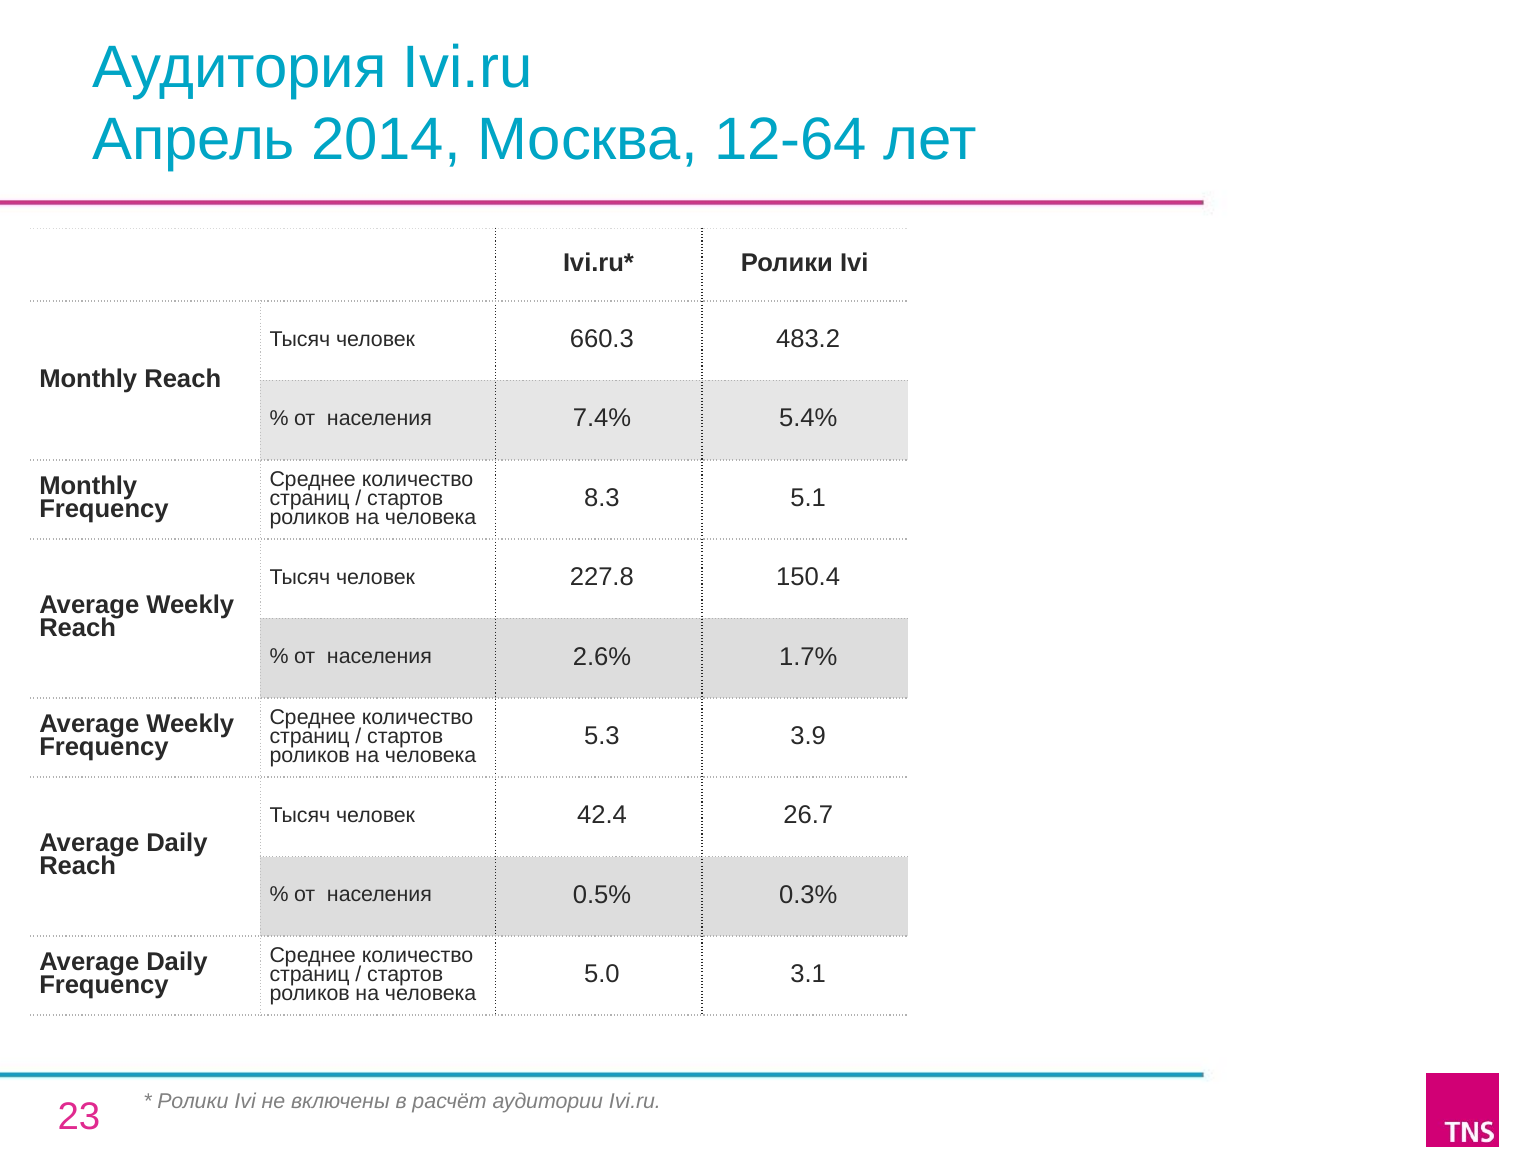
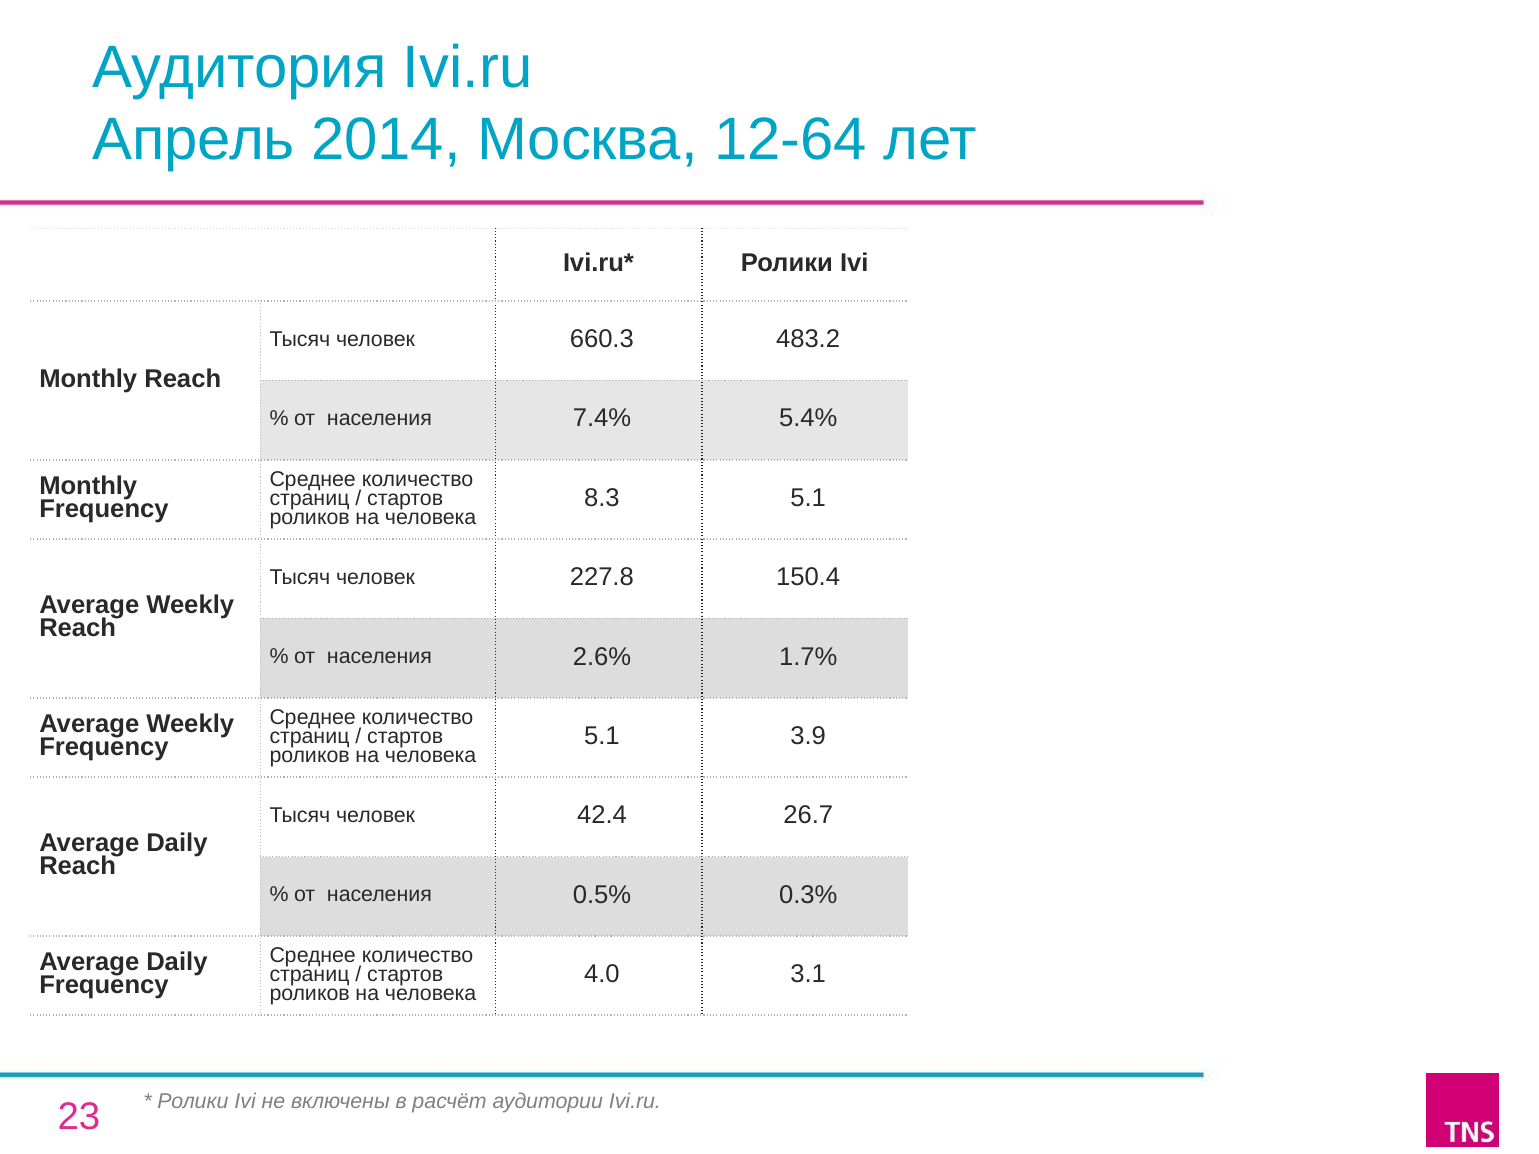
5.3 at (602, 736): 5.3 -> 5.1
5.0: 5.0 -> 4.0
